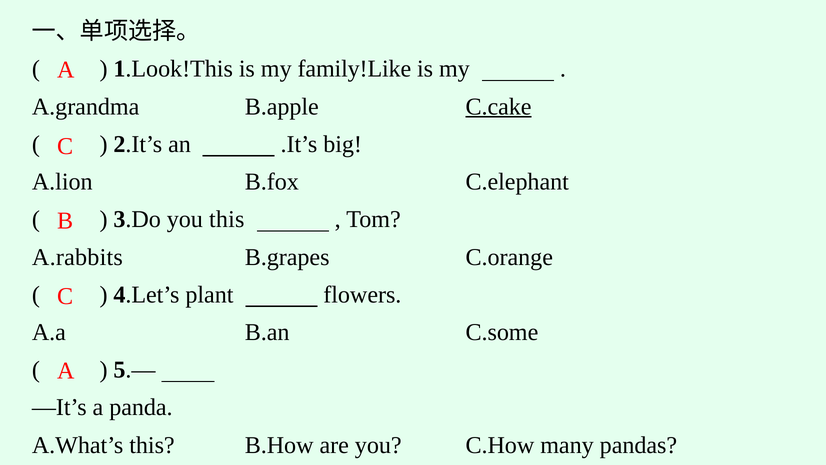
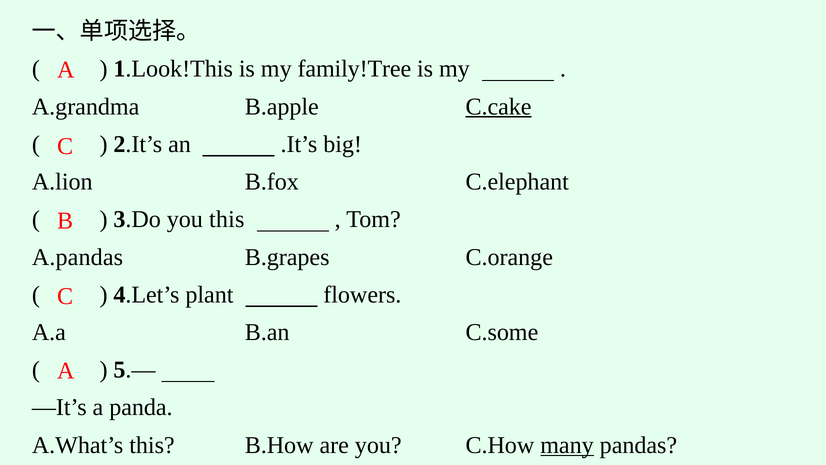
family!Like: family!Like -> family!Tree
A.rabbits: A.rabbits -> A.pandas
many underline: none -> present
